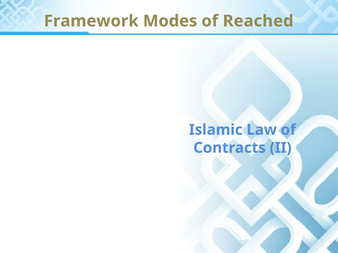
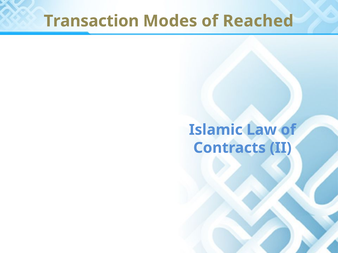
Framework: Framework -> Transaction
